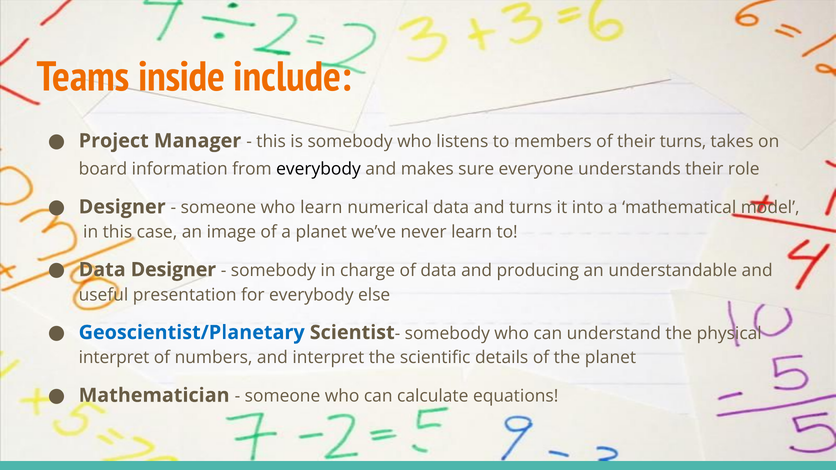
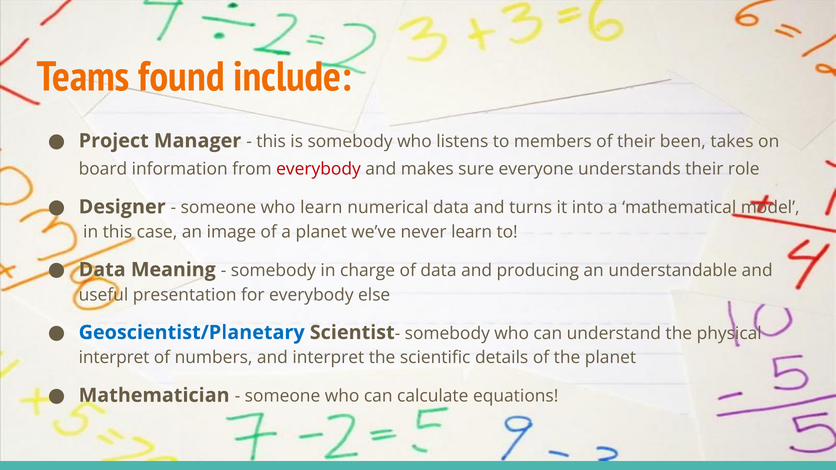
inside: inside -> found
their turns: turns -> been
everybody at (318, 169) colour: black -> red
Data Designer: Designer -> Meaning
